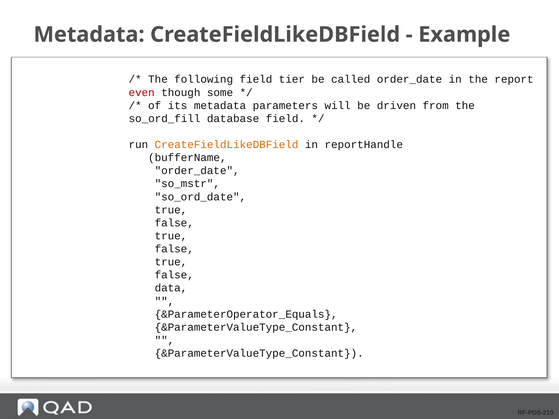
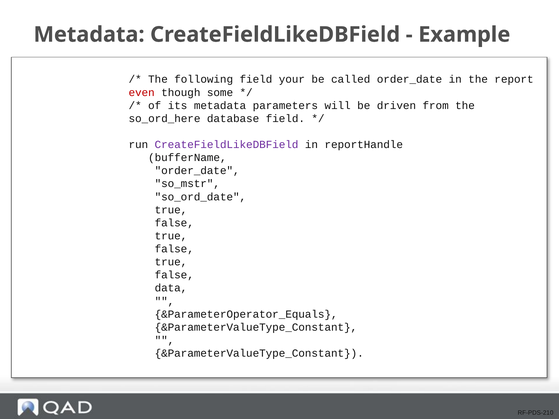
tier: tier -> your
so_ord_fill: so_ord_fill -> so_ord_here
CreateFieldLikeDBField at (227, 145) colour: orange -> purple
